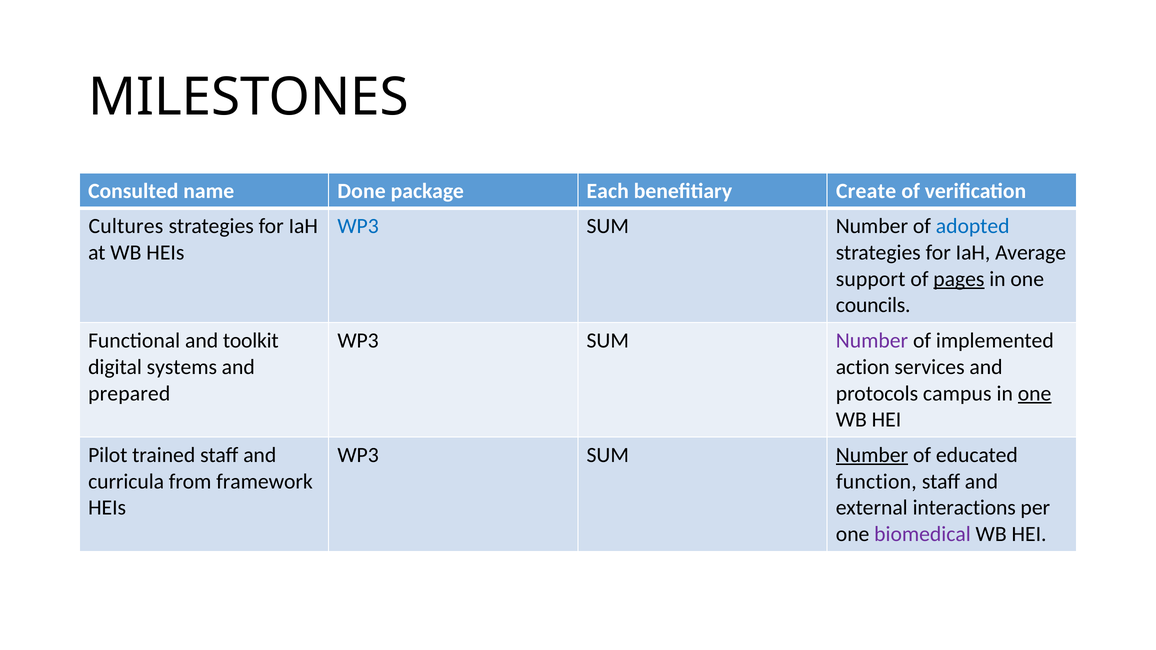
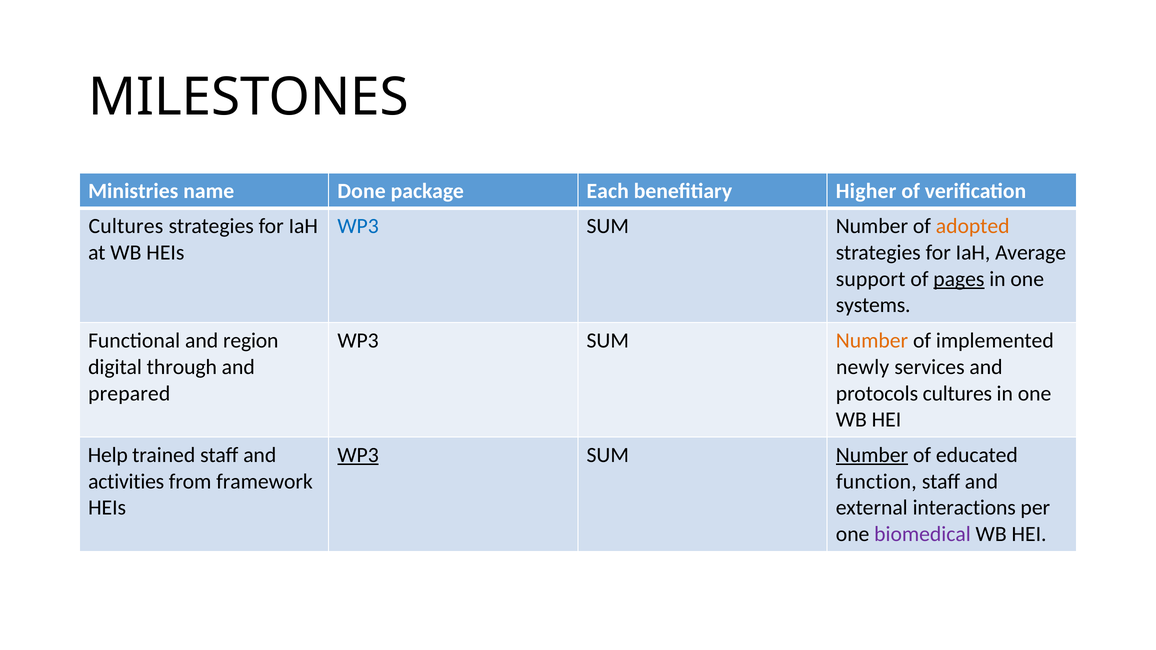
Consulted: Consulted -> Ministries
Create: Create -> Higher
adopted colour: blue -> orange
councils: councils -> systems
toolkit: toolkit -> region
Number at (872, 341) colour: purple -> orange
systems: systems -> through
action: action -> newly
protocols campus: campus -> cultures
one at (1035, 394) underline: present -> none
Pilot: Pilot -> Help
WP3 at (358, 455) underline: none -> present
curricula: curricula -> activities
